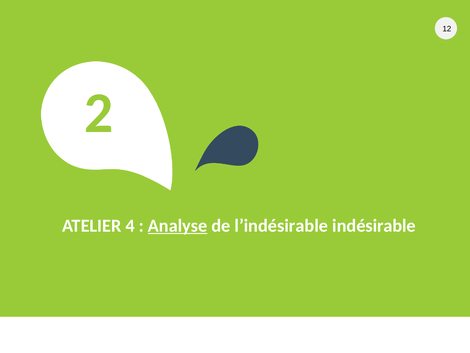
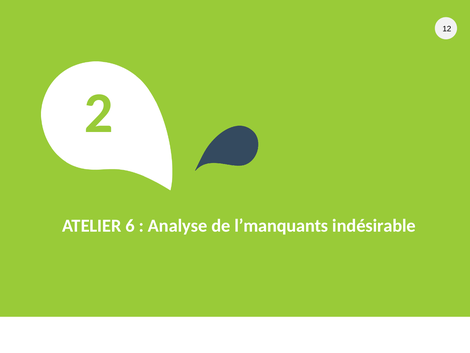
4: 4 -> 6
Analyse underline: present -> none
l’indésirable: l’indésirable -> l’manquants
